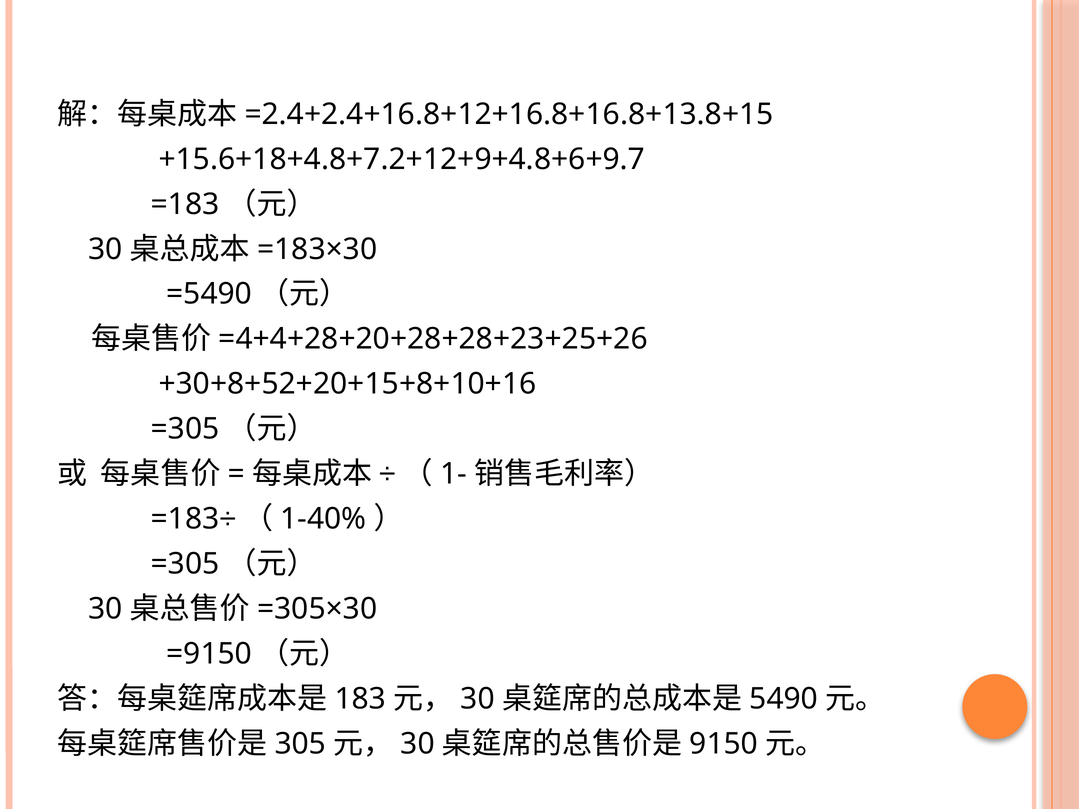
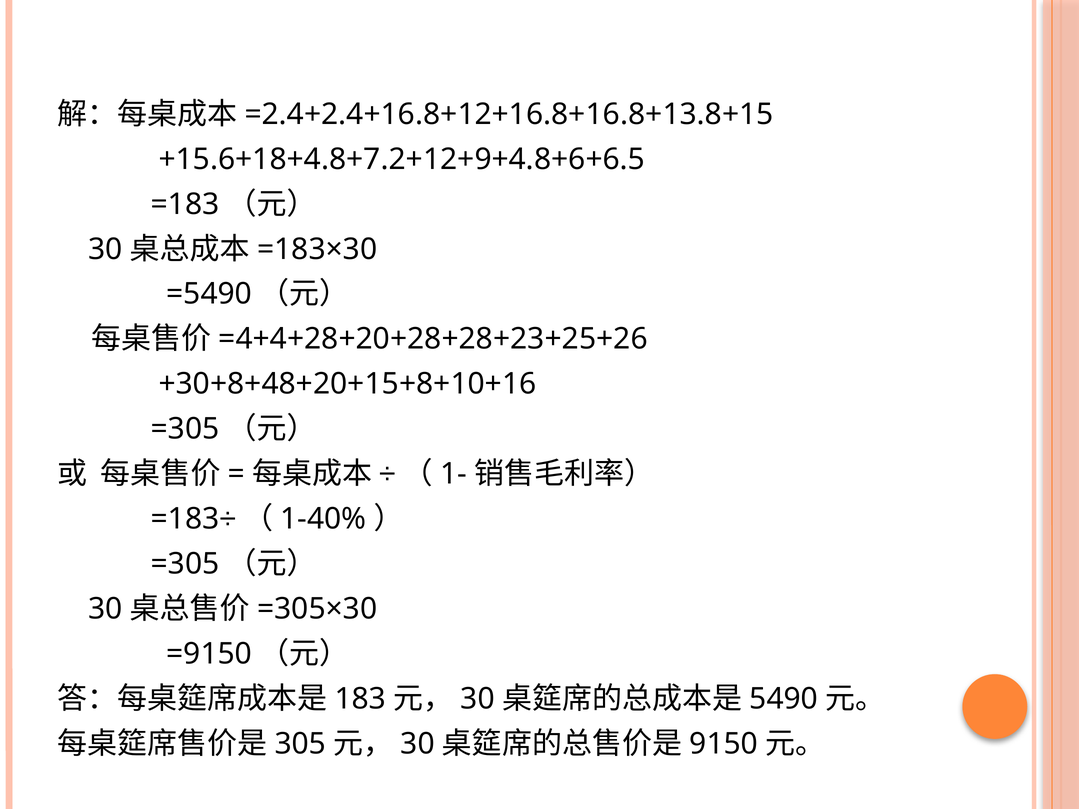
+15.6+18+4.8+7.2+12+9+4.8+6+9.7: +15.6+18+4.8+7.2+12+9+4.8+6+9.7 -> +15.6+18+4.8+7.2+12+9+4.8+6+6.5
+30+8+52+20+15+8+10+16: +30+8+52+20+15+8+10+16 -> +30+8+48+20+15+8+10+16
